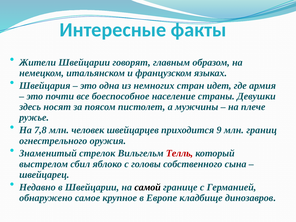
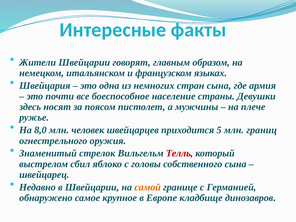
стран идет: идет -> сына
7,8: 7,8 -> 8,0
9: 9 -> 5
самой colour: black -> orange
